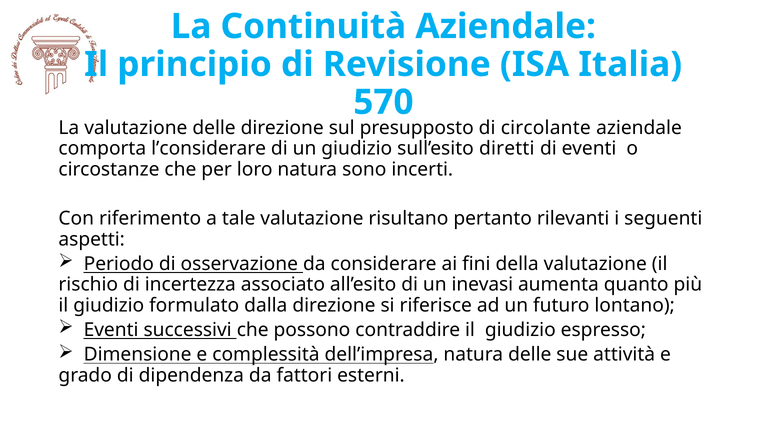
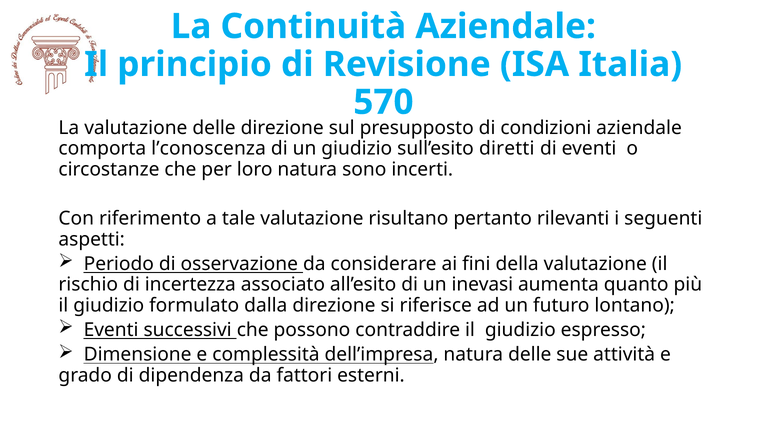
circolante: circolante -> condizioni
l’considerare: l’considerare -> l’conoscenza
